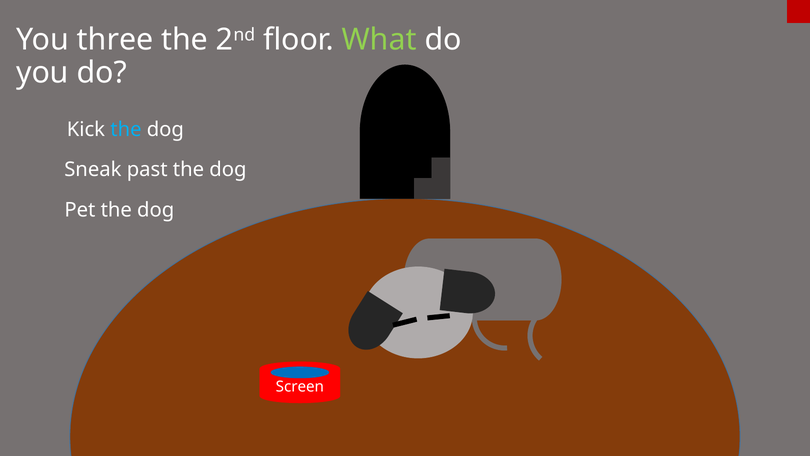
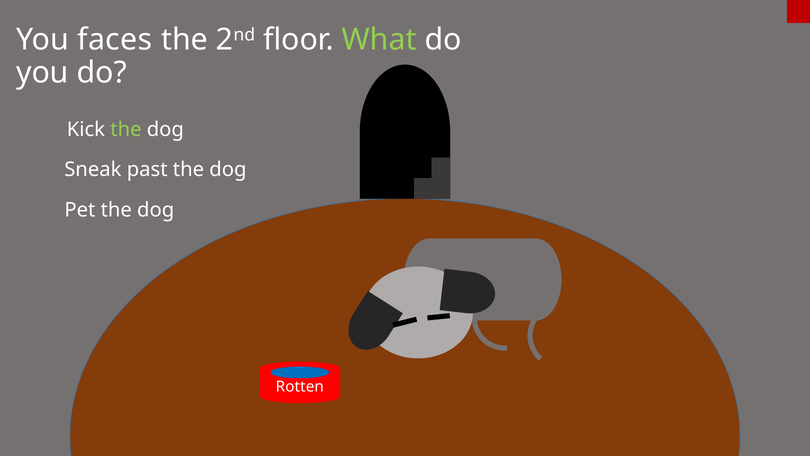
three: three -> faces
the at (126, 130) colour: light blue -> light green
Screen: Screen -> Rotten
